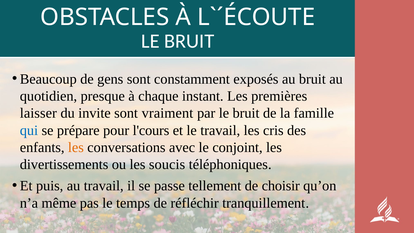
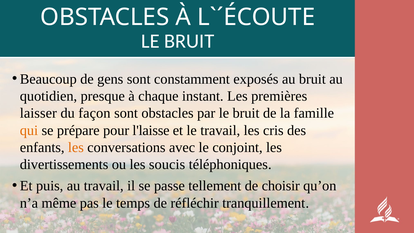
invite: invite -> façon
sont vraiment: vraiment -> obstacles
qui colour: blue -> orange
l'cours: l'cours -> l'laisse
